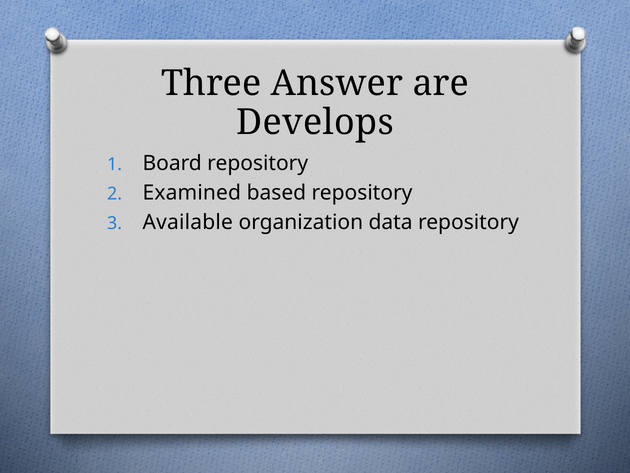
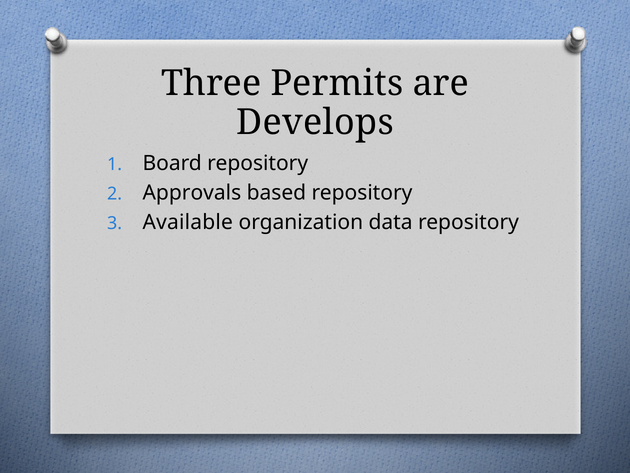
Answer: Answer -> Permits
Examined: Examined -> Approvals
